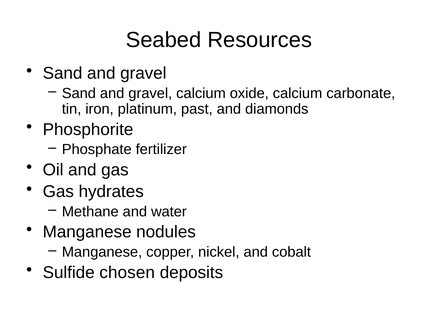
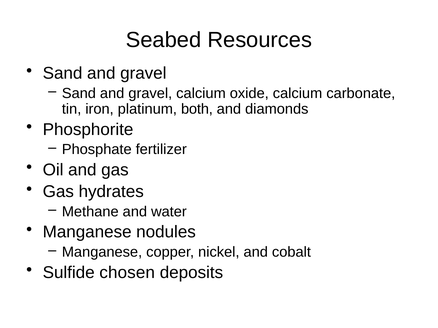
past: past -> both
